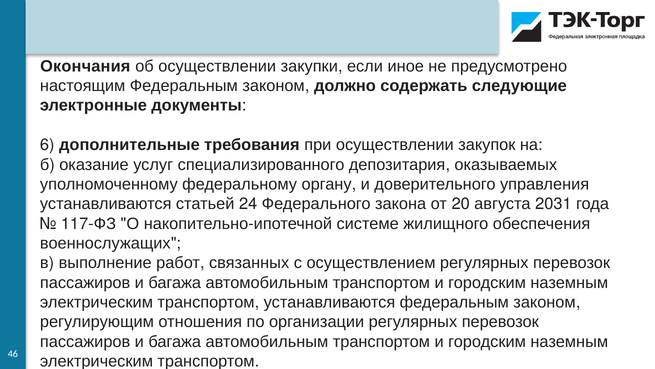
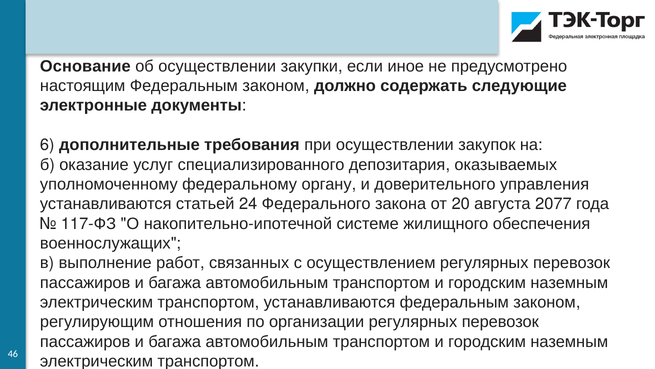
Окончания: Окончания -> Основание
2031: 2031 -> 2077
